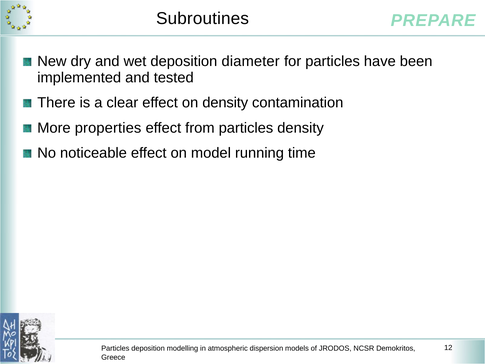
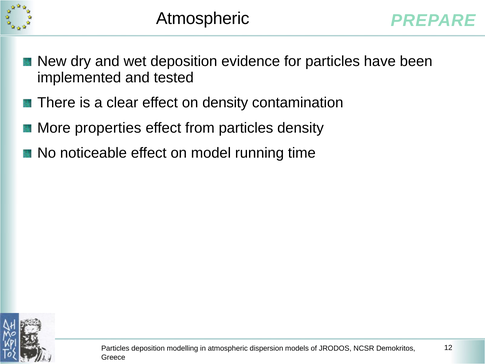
Subroutines at (203, 19): Subroutines -> Atmospheric
diameter: diameter -> evidence
